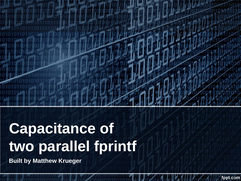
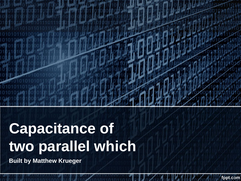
fprintf: fprintf -> which
